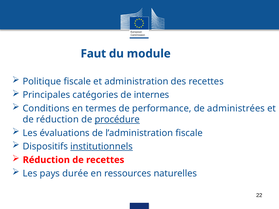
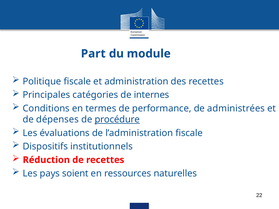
Faut: Faut -> Part
de réduction: réduction -> dépenses
institutionnels underline: present -> none
durée: durée -> soient
